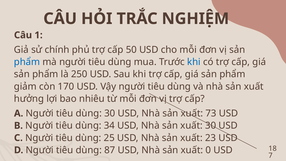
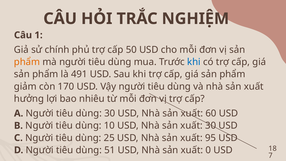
phẩm at (27, 62) colour: blue -> orange
250: 250 -> 491
73: 73 -> 60
34: 34 -> 10
23: 23 -> 95
87: 87 -> 51
